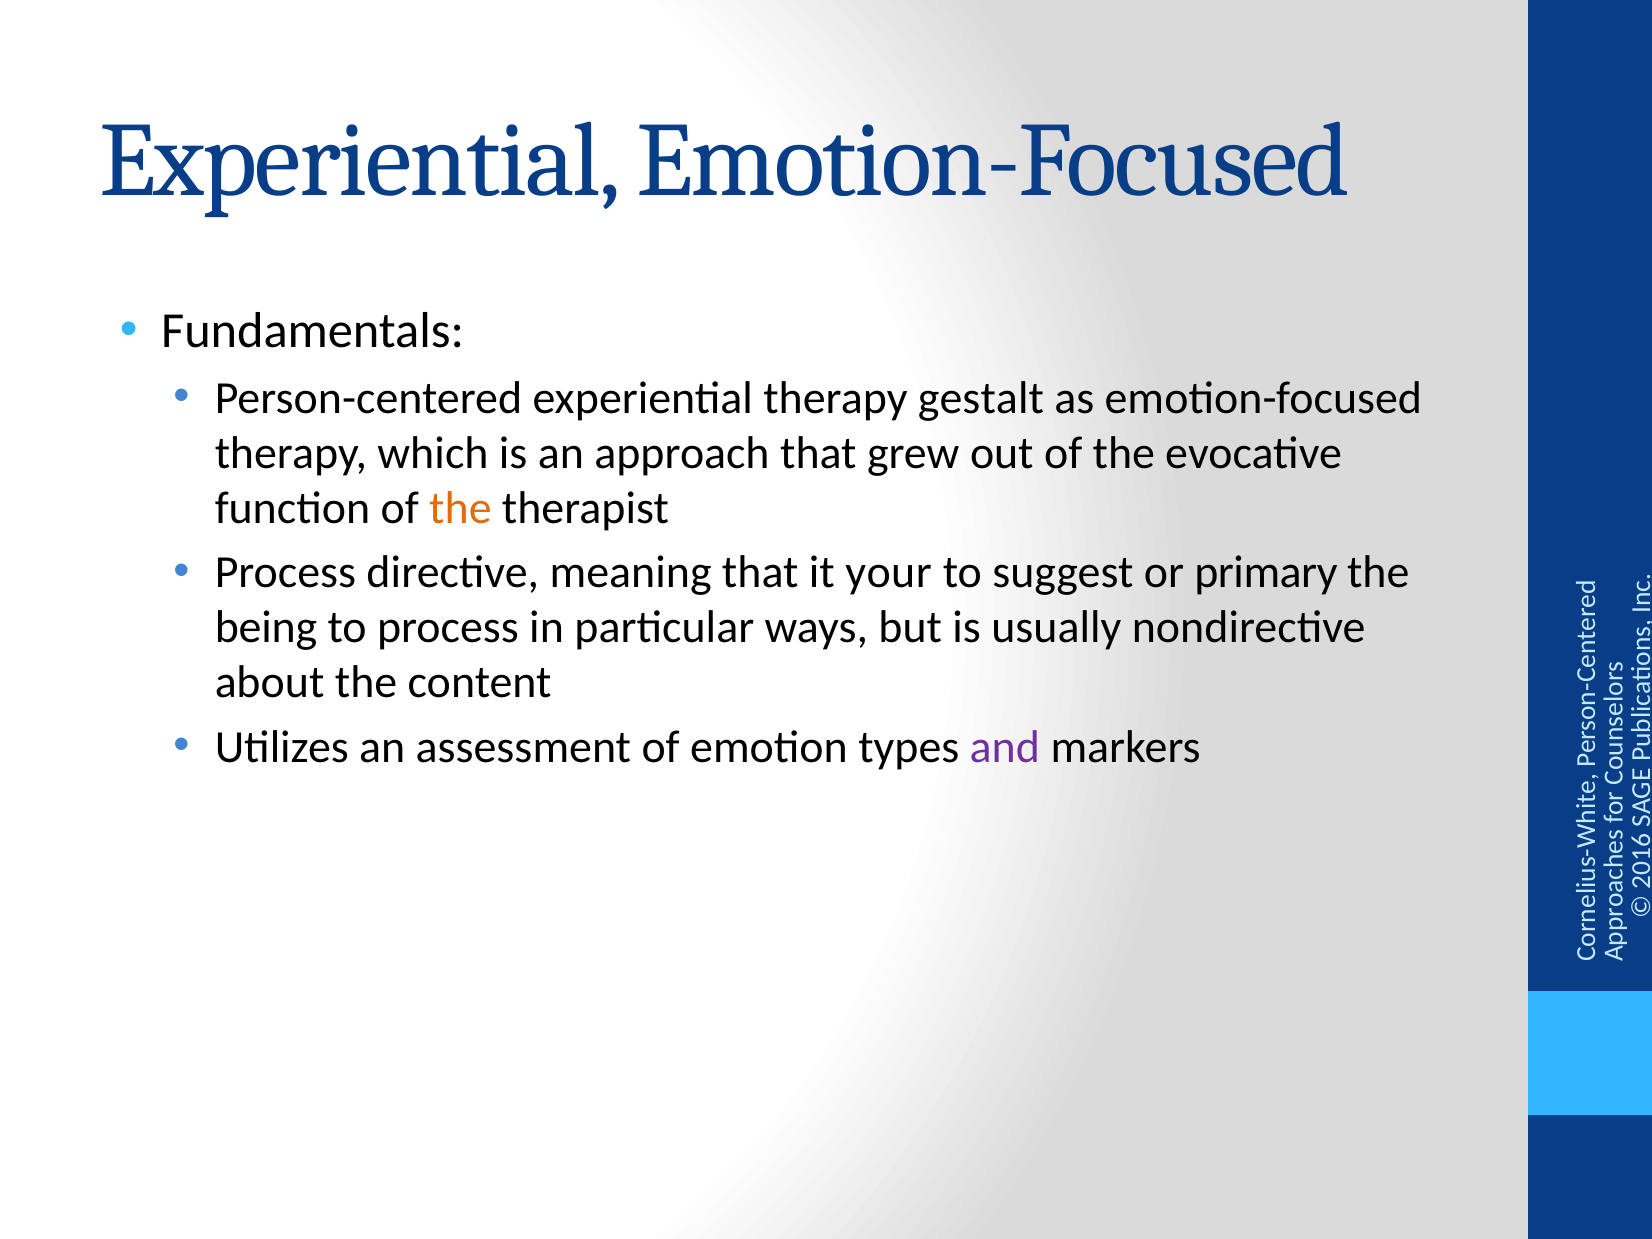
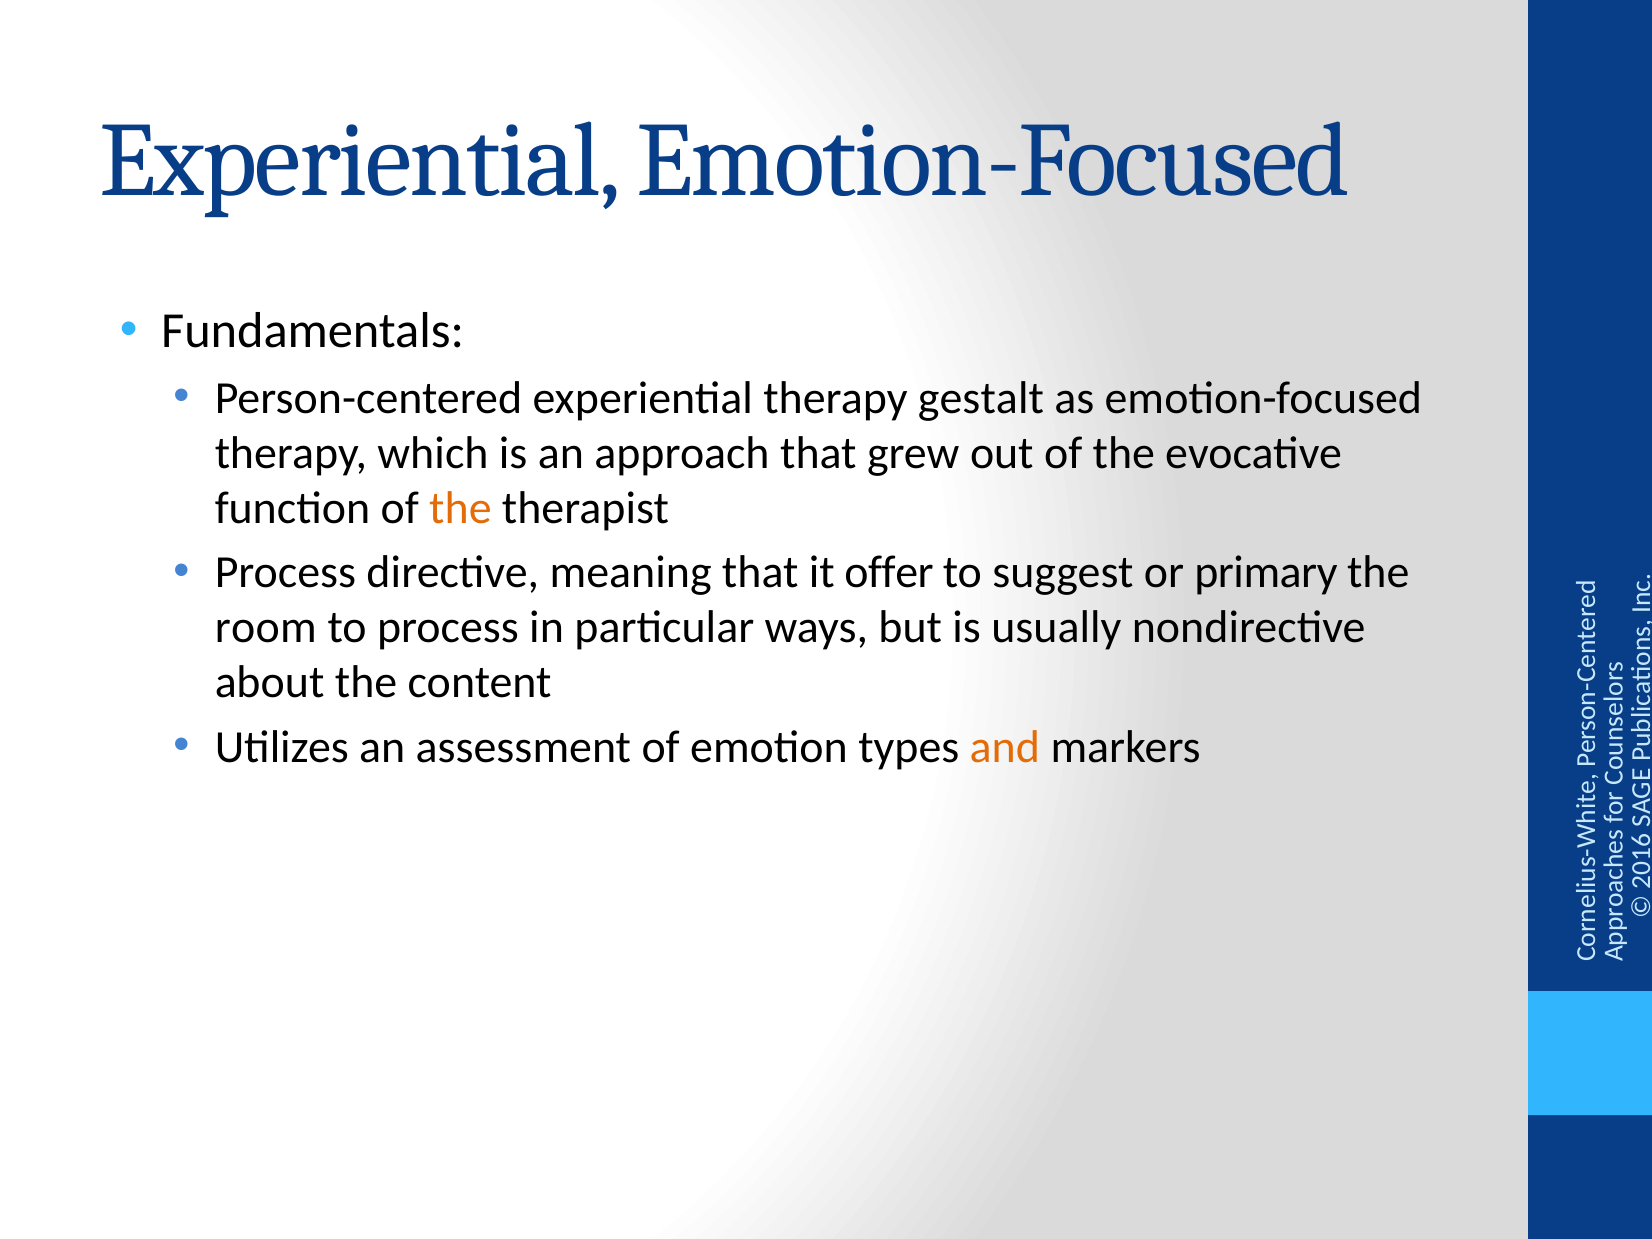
your: your -> offer
being: being -> room
and colour: purple -> orange
